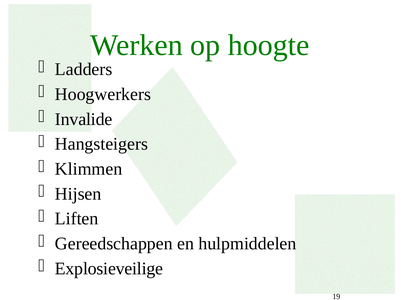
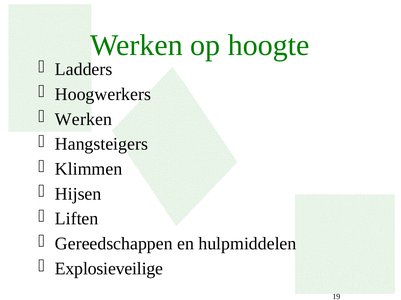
Invalide at (84, 120): Invalide -> Werken
